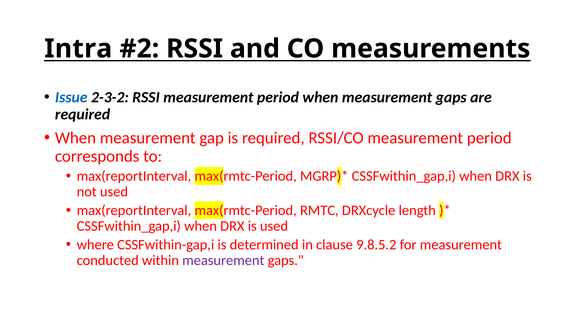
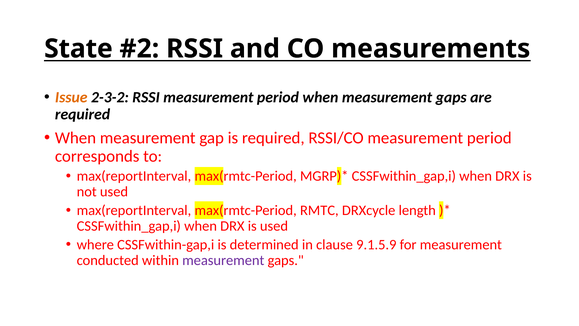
Intra: Intra -> State
Issue colour: blue -> orange
9.8.5.2: 9.8.5.2 -> 9.1.5.9
